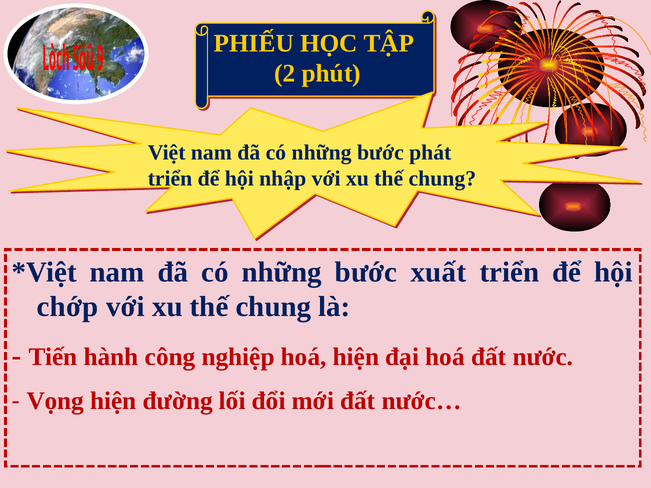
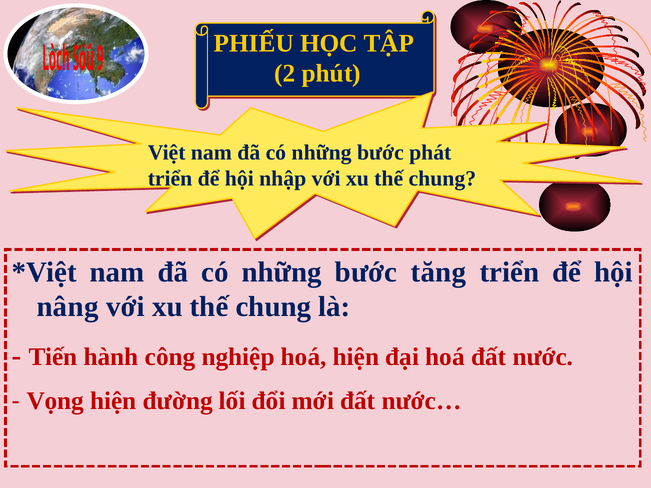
xuất: xuất -> tăng
chớp: chớp -> nâng
